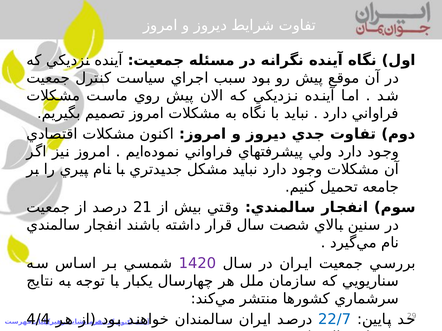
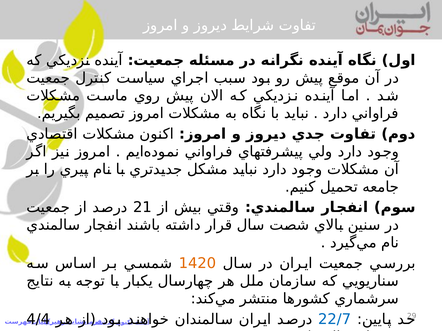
1420 colour: purple -> orange
